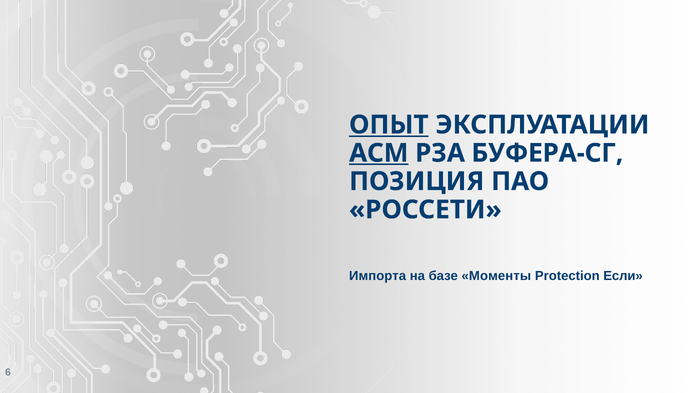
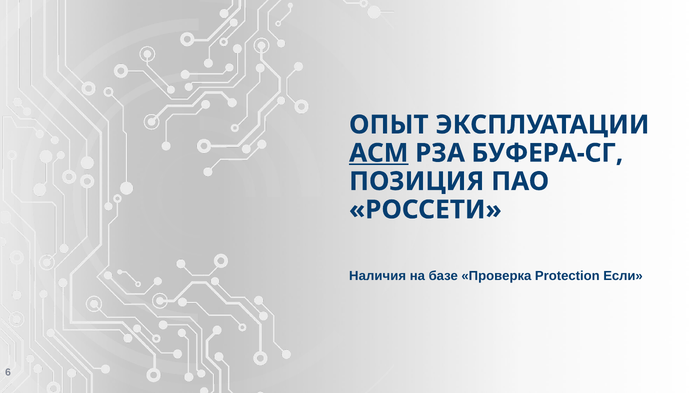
ОПЫТ underline: present -> none
Импорта: Импорта -> Наличия
Моменты: Моменты -> Проверка
